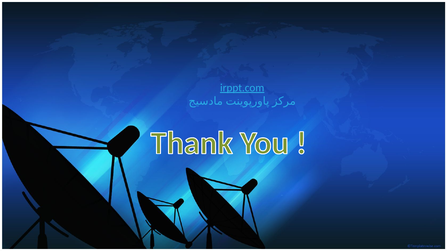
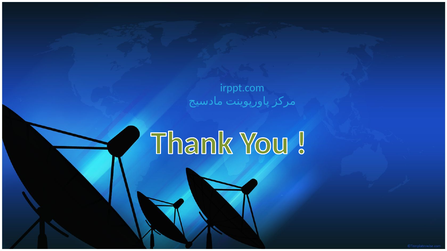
irppt.com underline: present -> none
